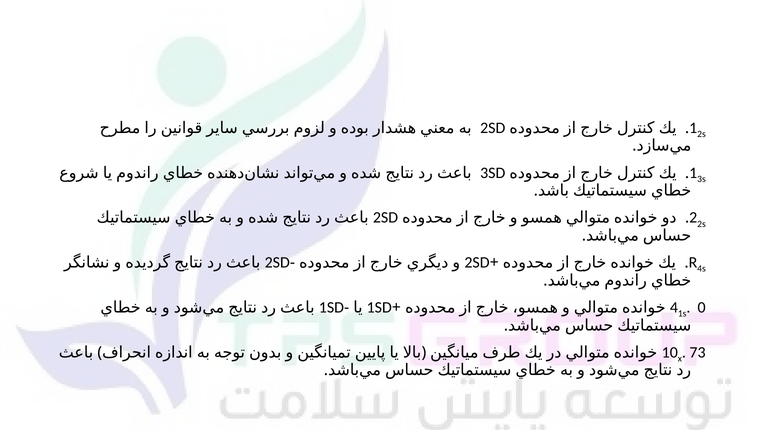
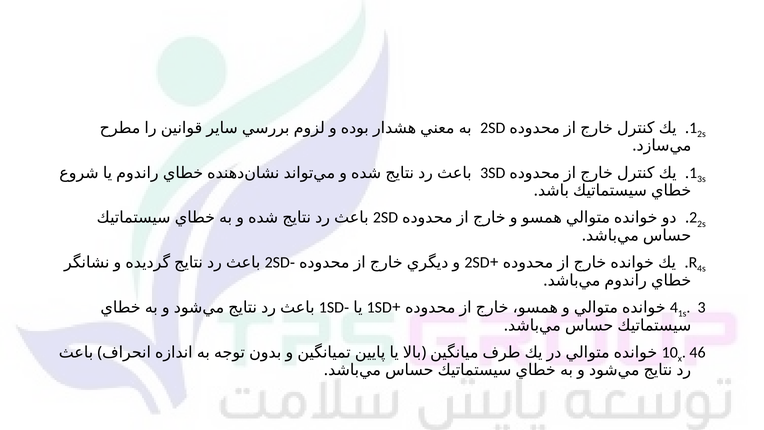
0: 0 -> 3
73: 73 -> 46
